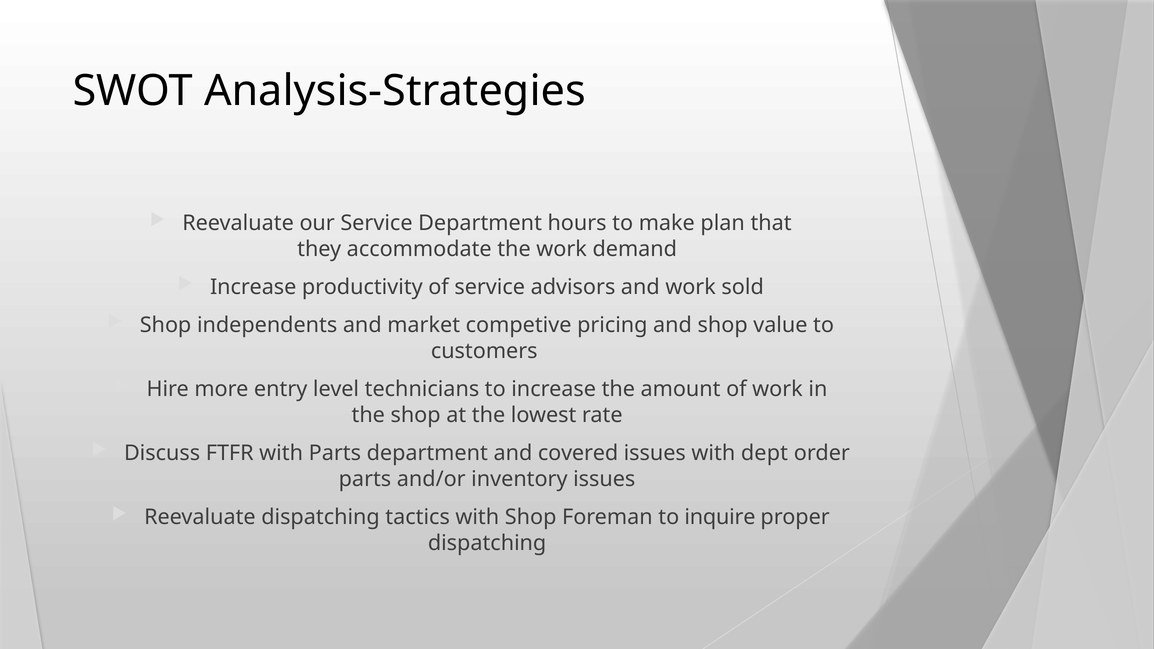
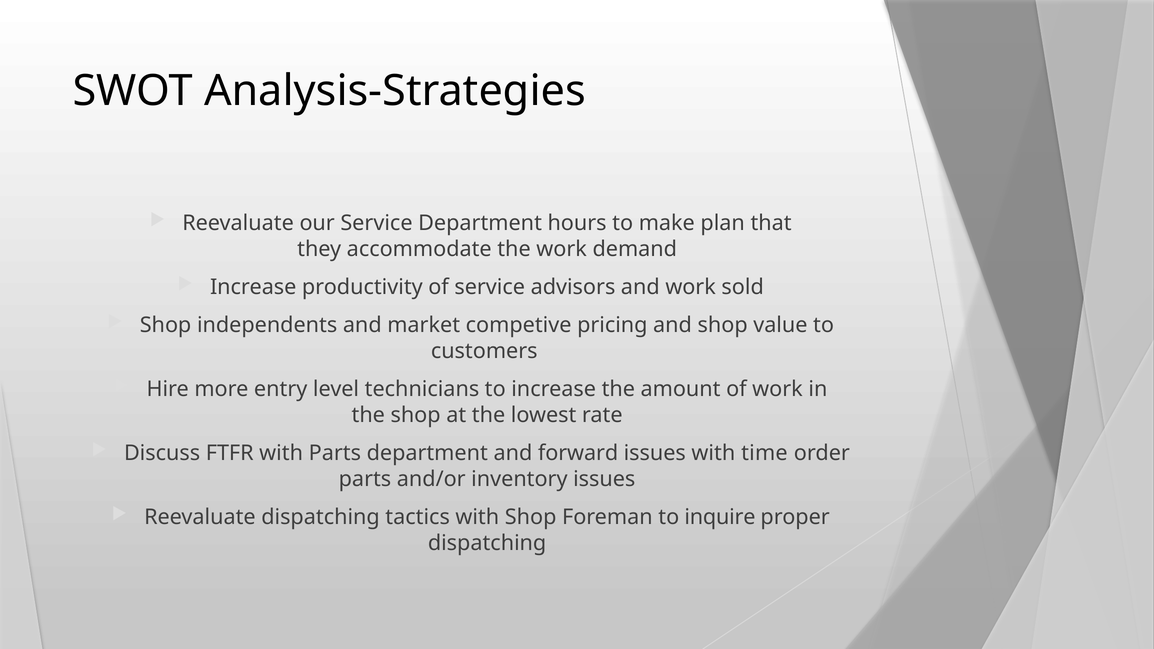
covered: covered -> forward
dept: dept -> time
